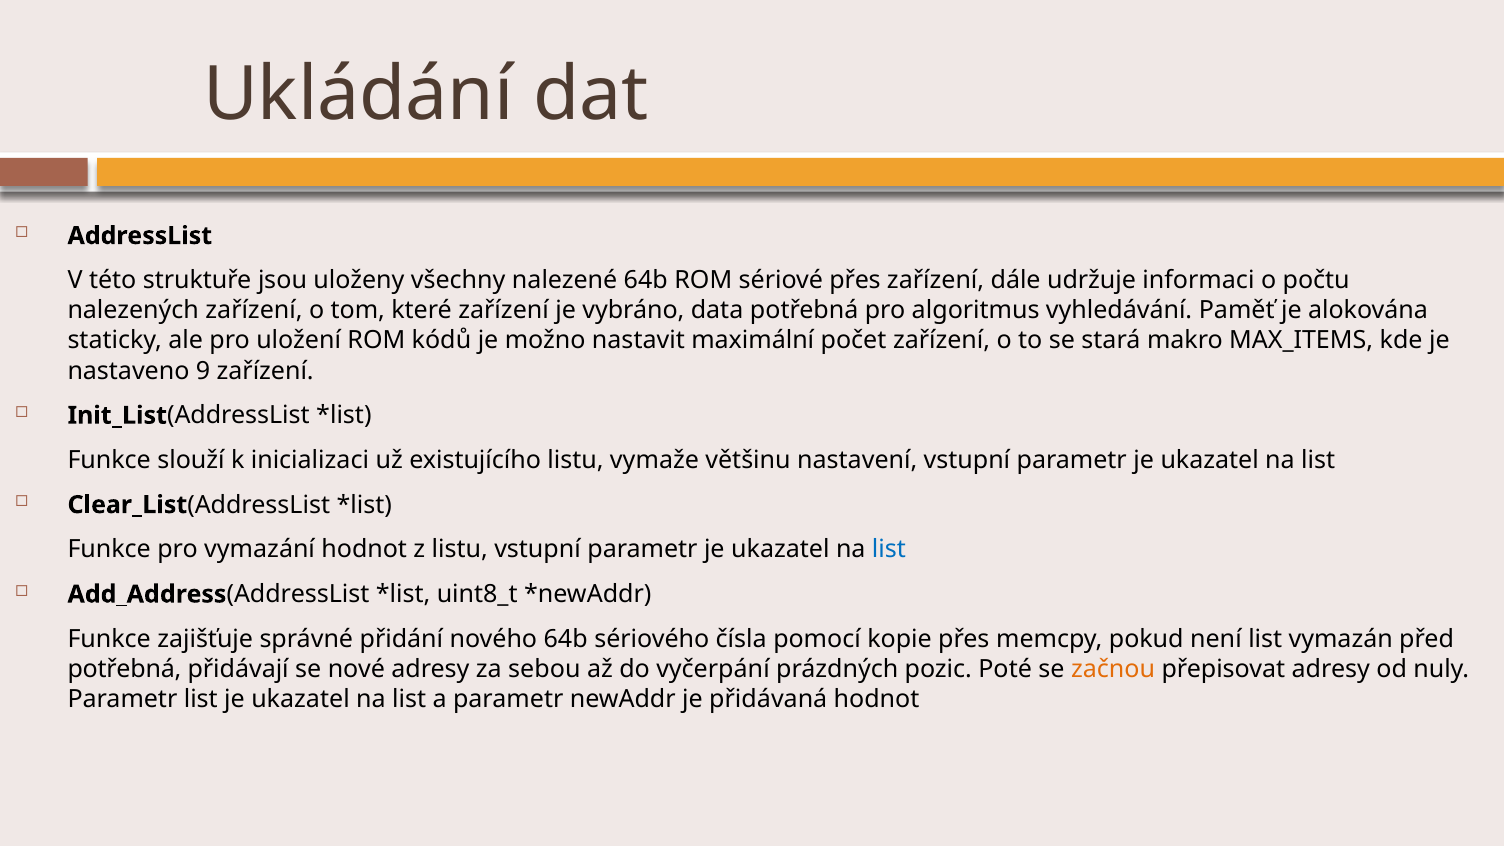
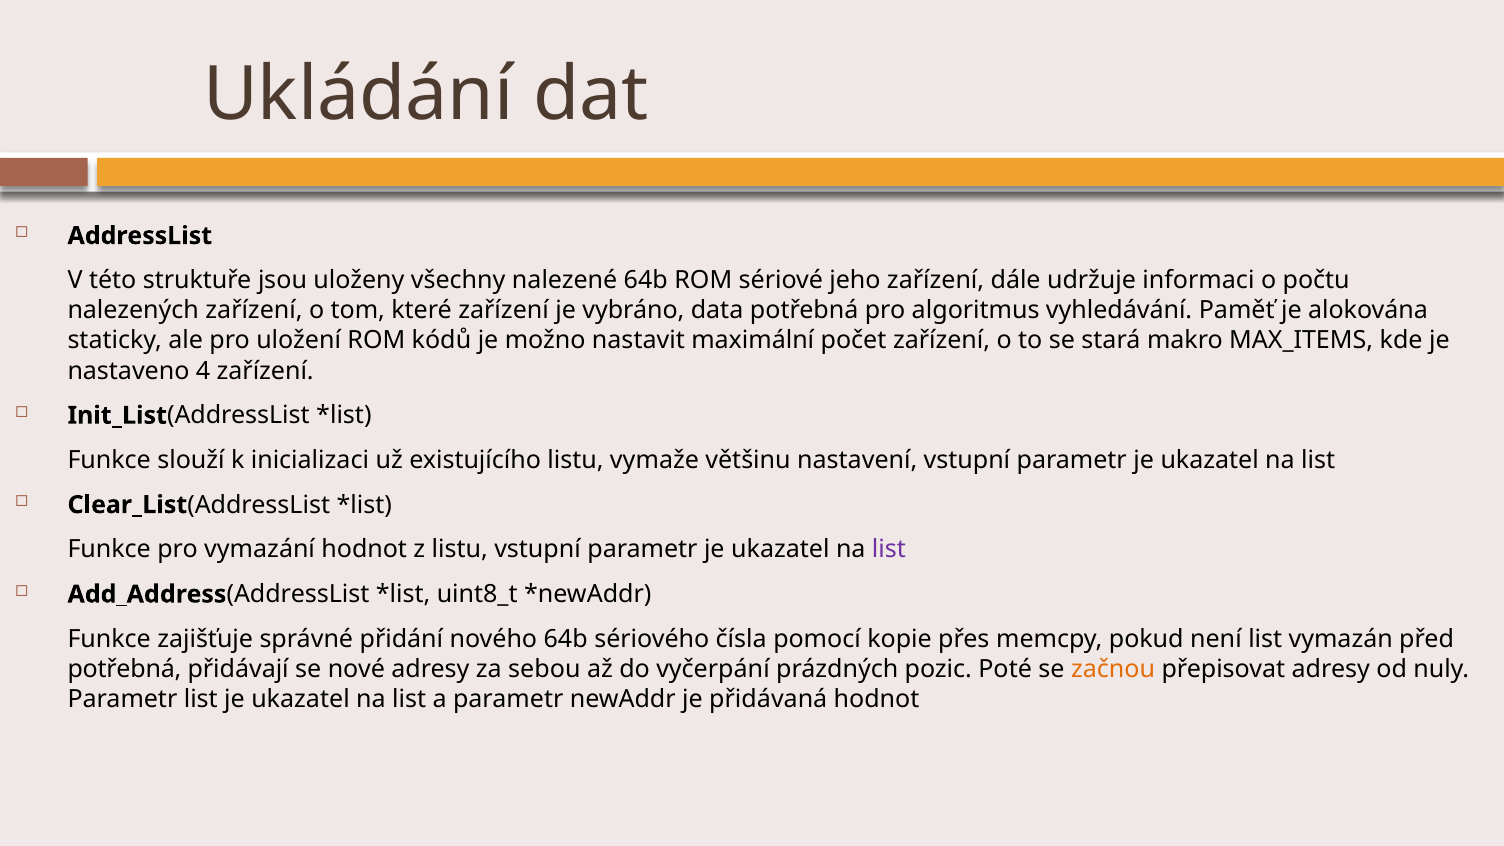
sériové přes: přes -> jeho
9: 9 -> 4
list at (889, 550) colour: blue -> purple
